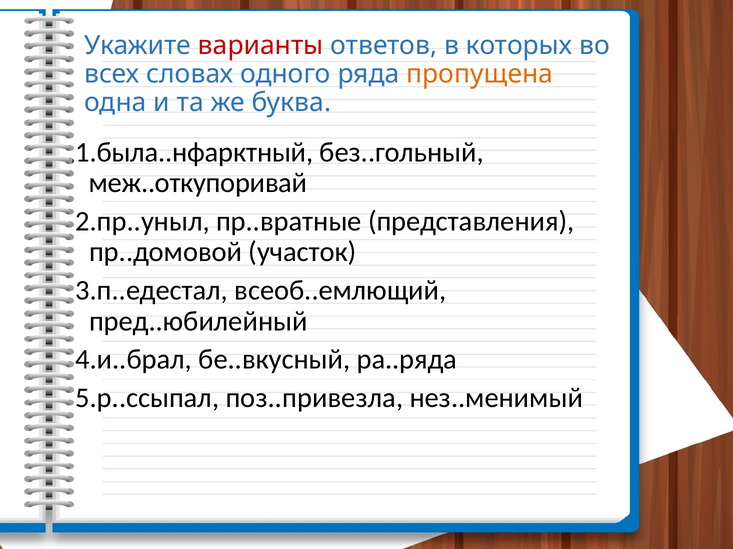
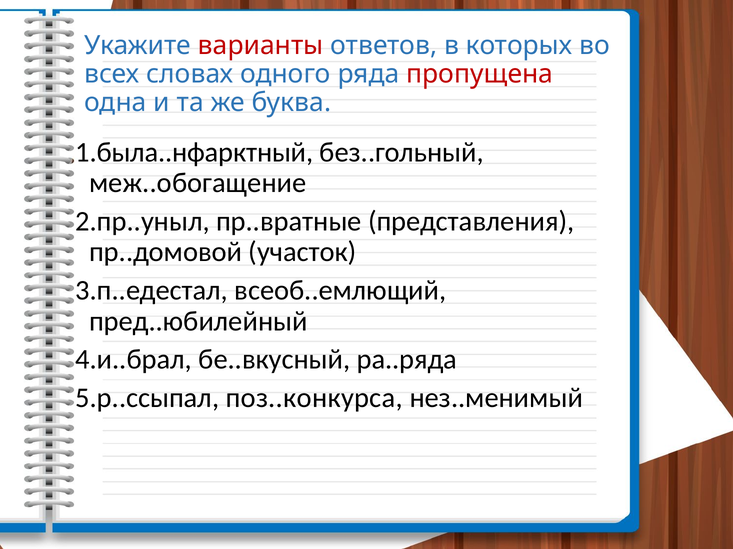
пропущена colour: orange -> red
меж..откупоривай: меж..откупоривай -> меж..обогащение
поз..привезла: поз..привезла -> поз..конкурса
